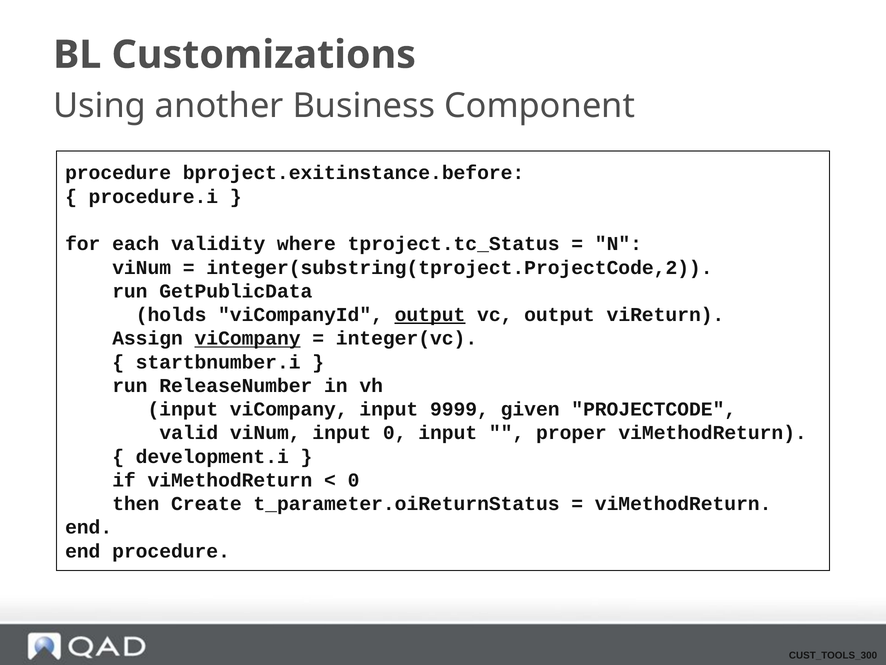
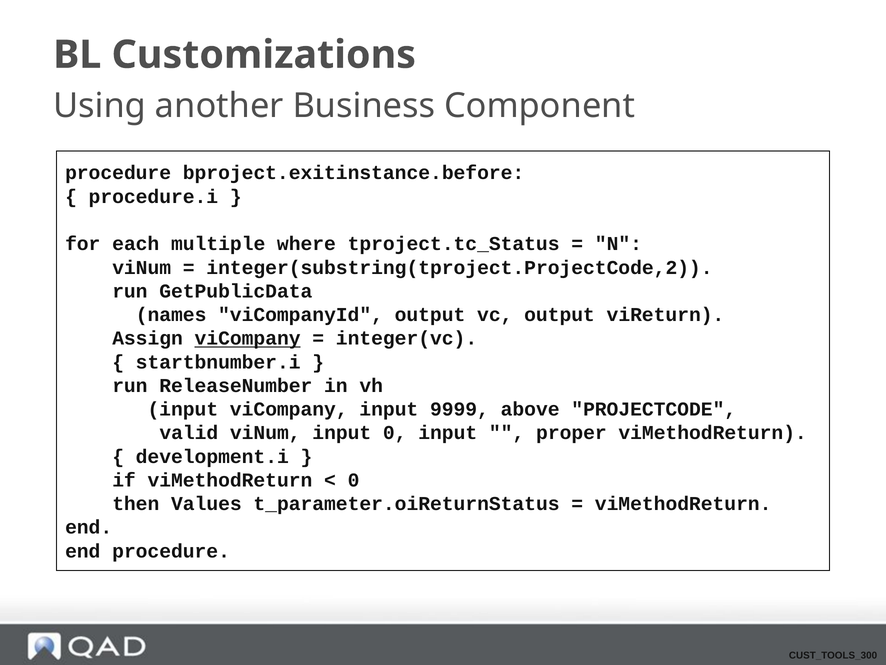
validity: validity -> multiple
holds: holds -> names
output at (430, 315) underline: present -> none
given: given -> above
Create: Create -> Values
